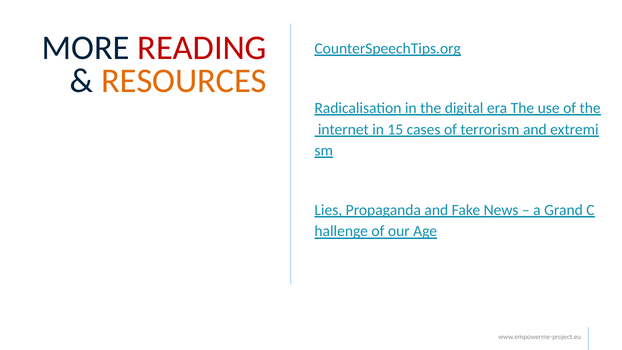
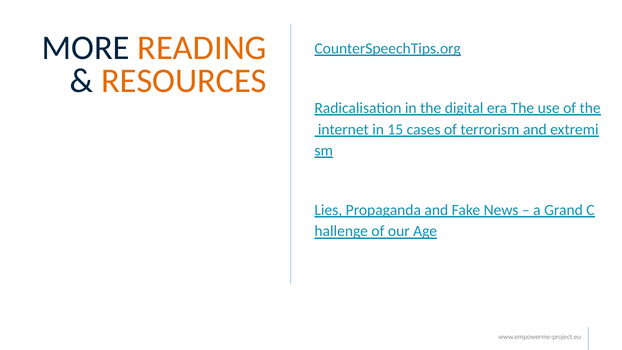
READING colour: red -> orange
